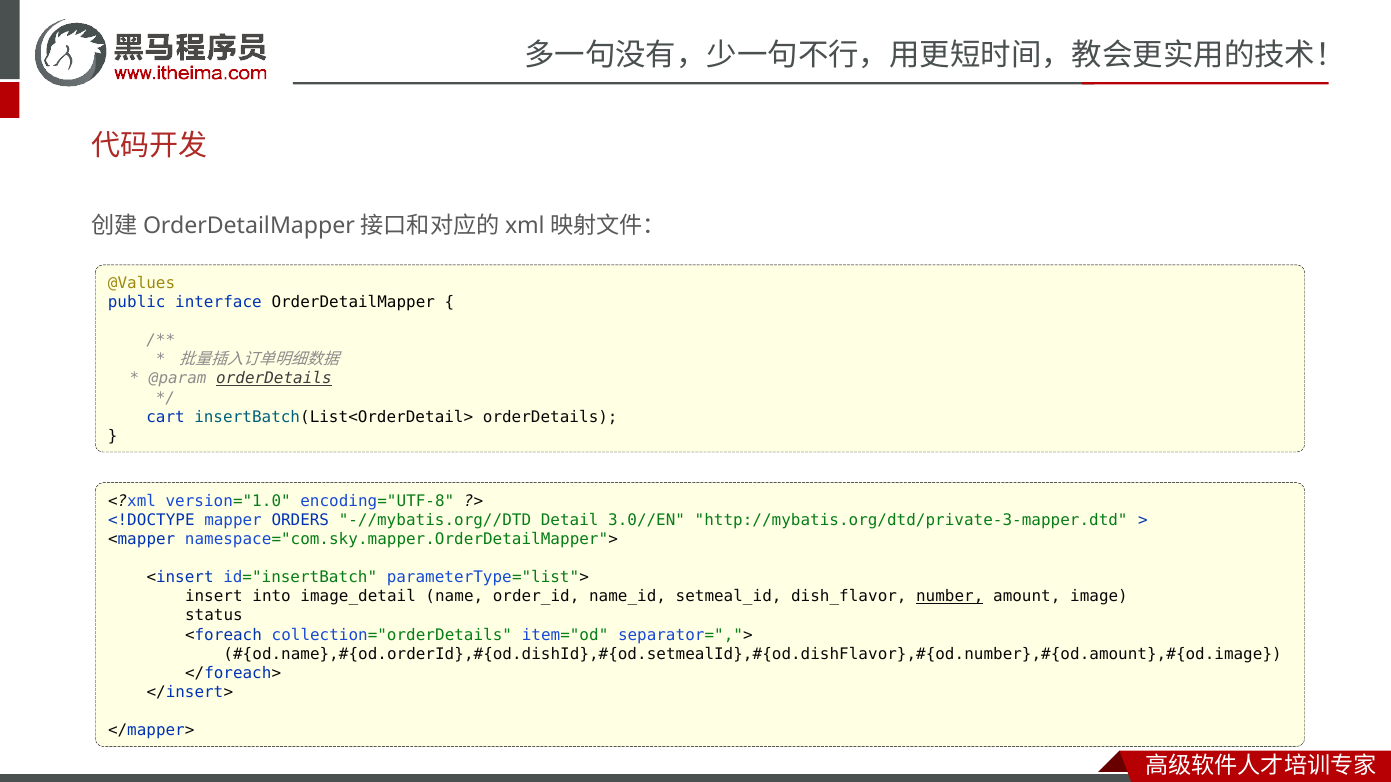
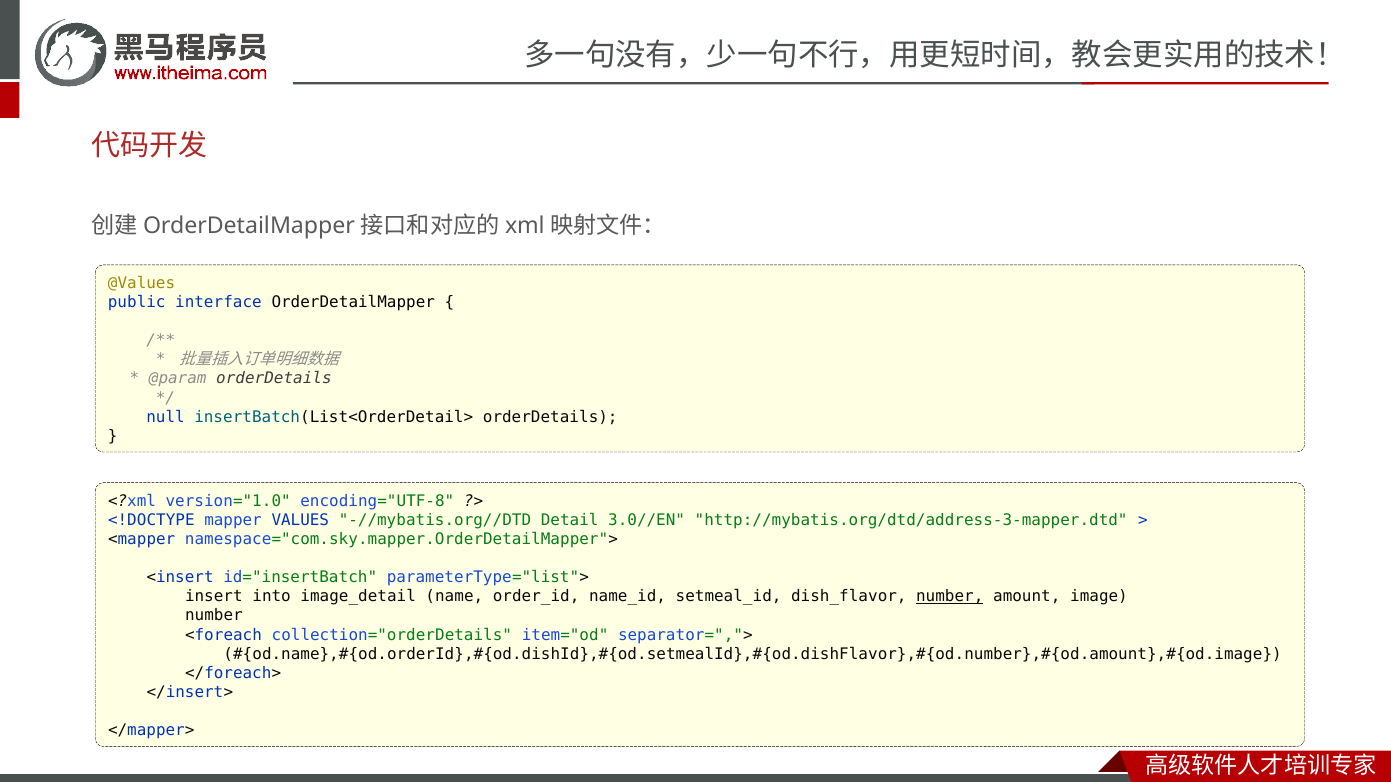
orderDetails at (274, 379) underline: present -> none
cart: cart -> null
ORDERS: ORDERS -> VALUES
http://mybatis.org/dtd/private-3-mapper.dtd: http://mybatis.org/dtd/private-3-mapper.dtd -> http://mybatis.org/dtd/address-3-mapper.dtd
status at (214, 616): status -> number
